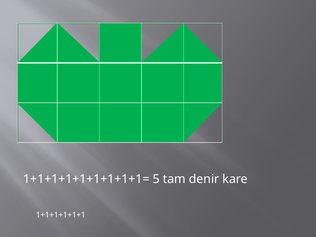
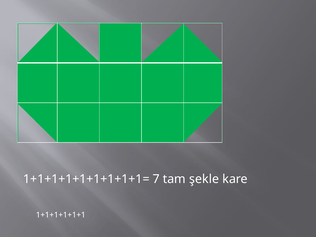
5: 5 -> 7
denir: denir -> şekle
